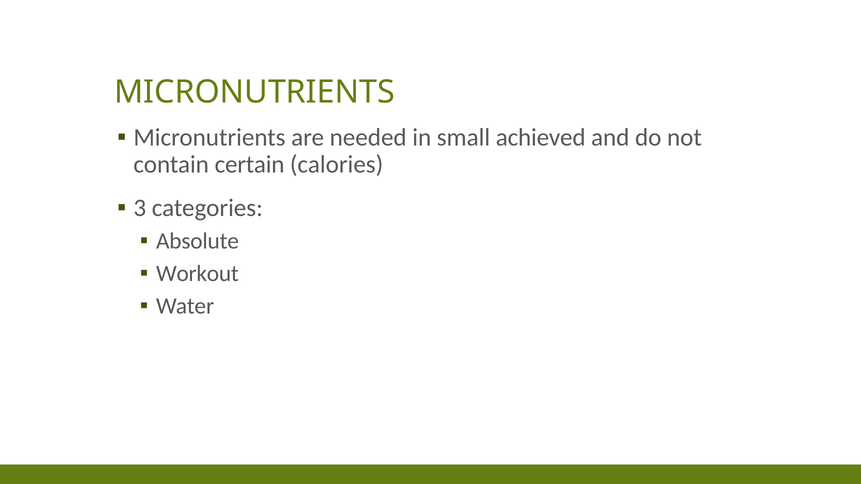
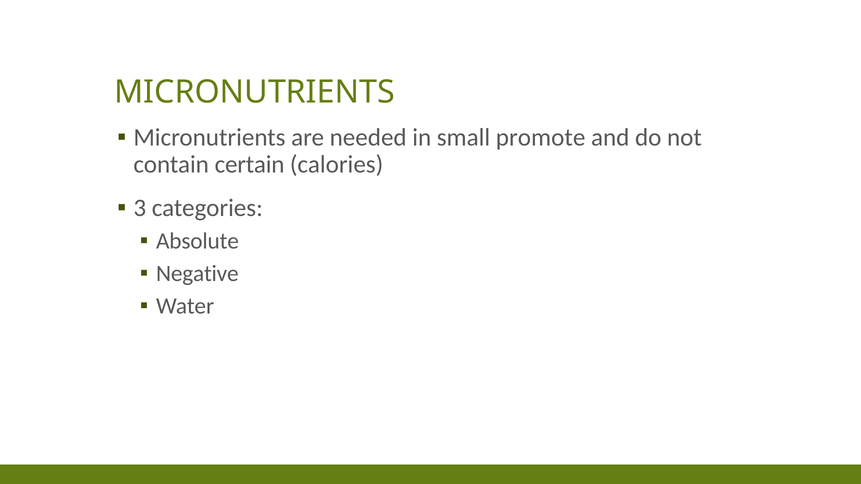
achieved: achieved -> promote
Workout: Workout -> Negative
